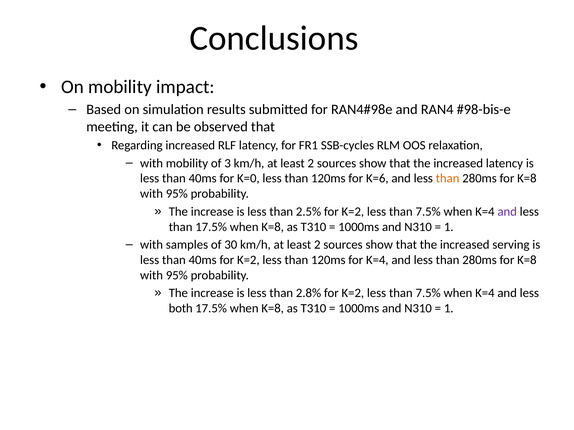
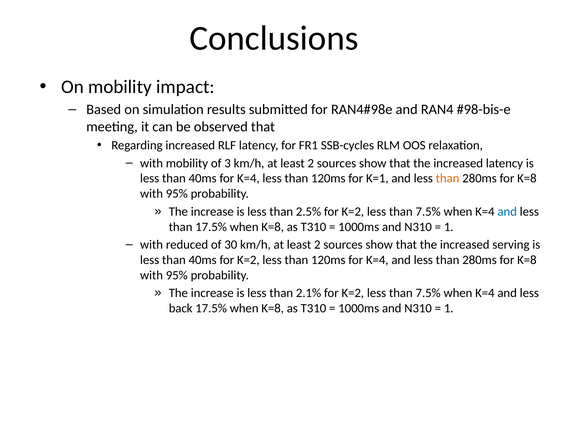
40ms for K=0: K=0 -> K=4
K=6: K=6 -> K=1
and at (507, 212) colour: purple -> blue
samples: samples -> reduced
2.8%: 2.8% -> 2.1%
both: both -> back
